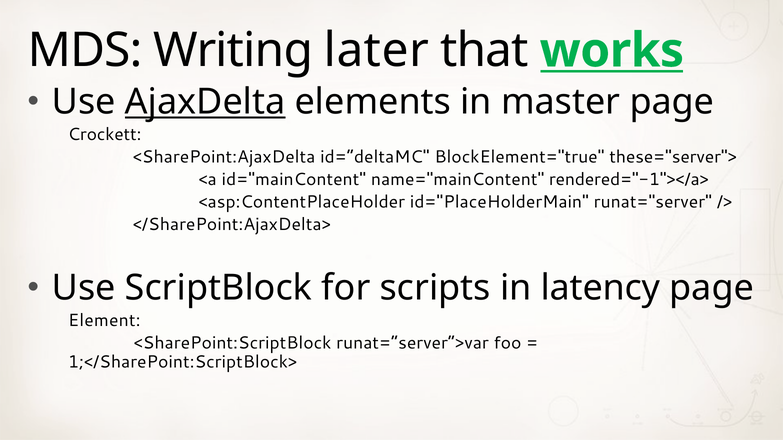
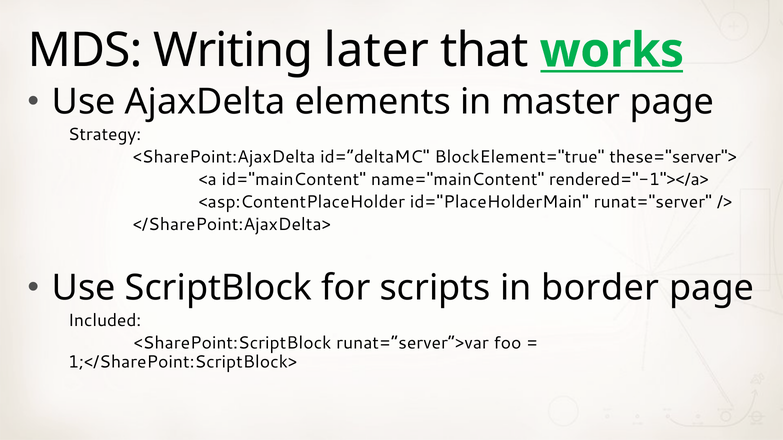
AjaxDelta underline: present -> none
Crockett: Crockett -> Strategy
latency: latency -> border
Element: Element -> Included
